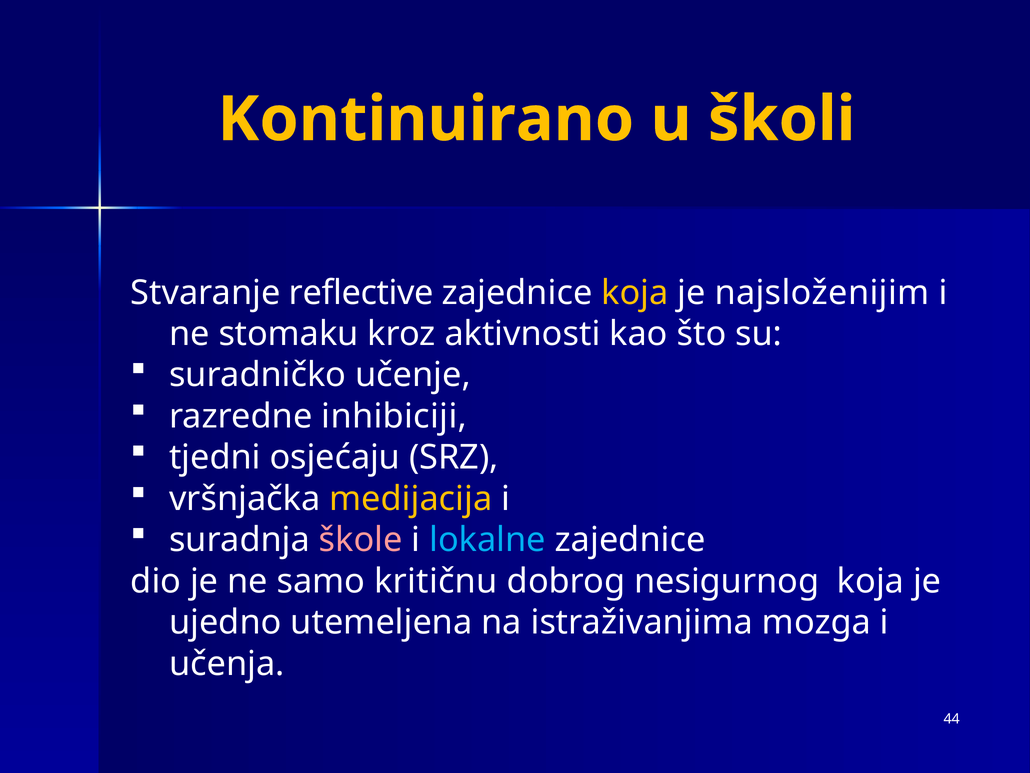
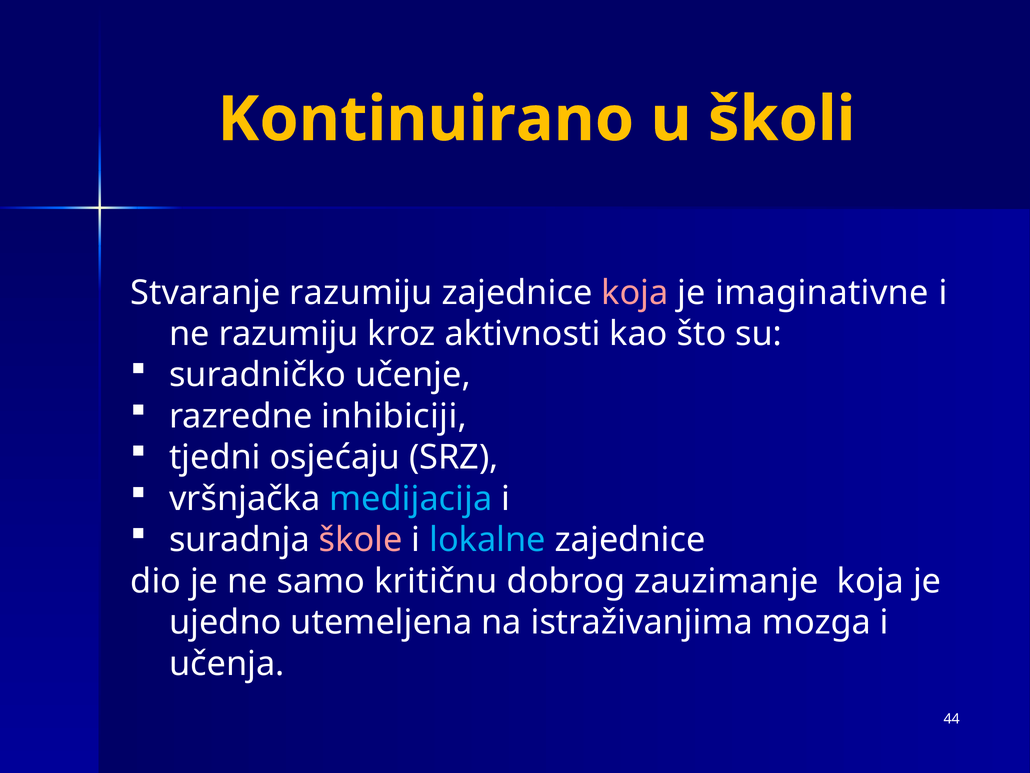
Stvaranje reflective: reflective -> razumiju
koja at (635, 293) colour: yellow -> pink
najsloženijim: najsloženijim -> imaginativne
ne stomaku: stomaku -> razumiju
medijacija colour: yellow -> light blue
nesigurnog: nesigurnog -> zauzimanje
